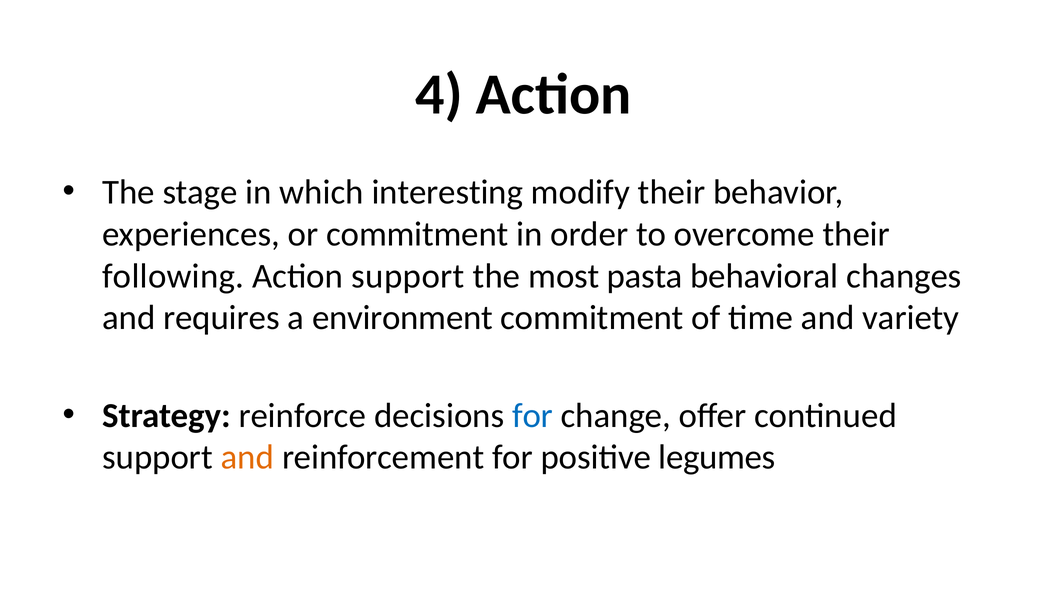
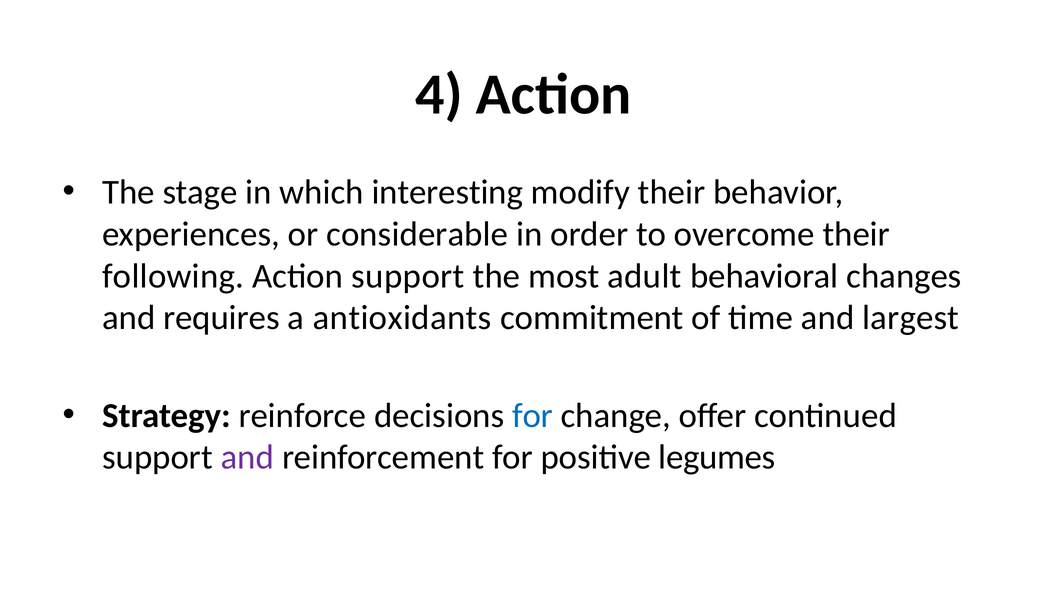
or commitment: commitment -> considerable
pasta: pasta -> adult
environment: environment -> antioxidants
variety: variety -> largest
and at (247, 457) colour: orange -> purple
